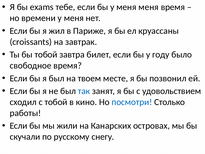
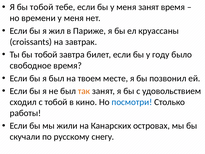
Я бы exams: exams -> тобой
меня меня: меня -> занят
так colour: blue -> orange
